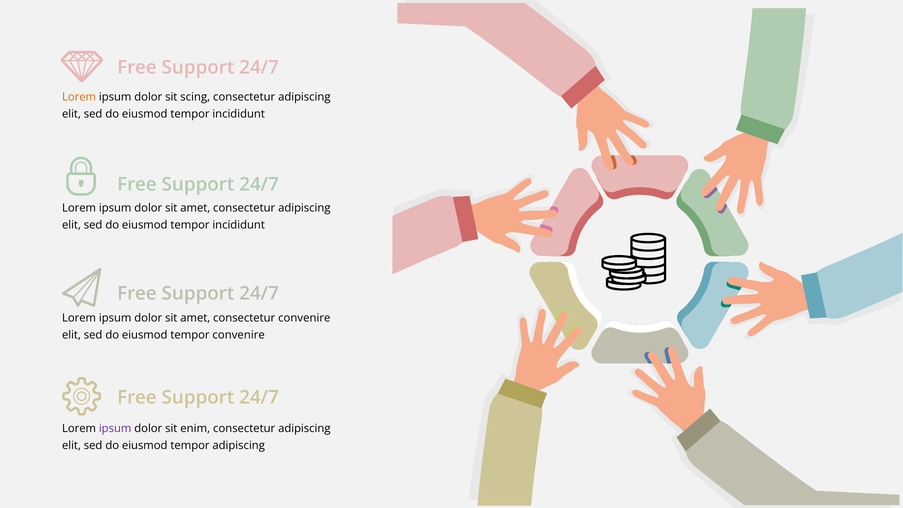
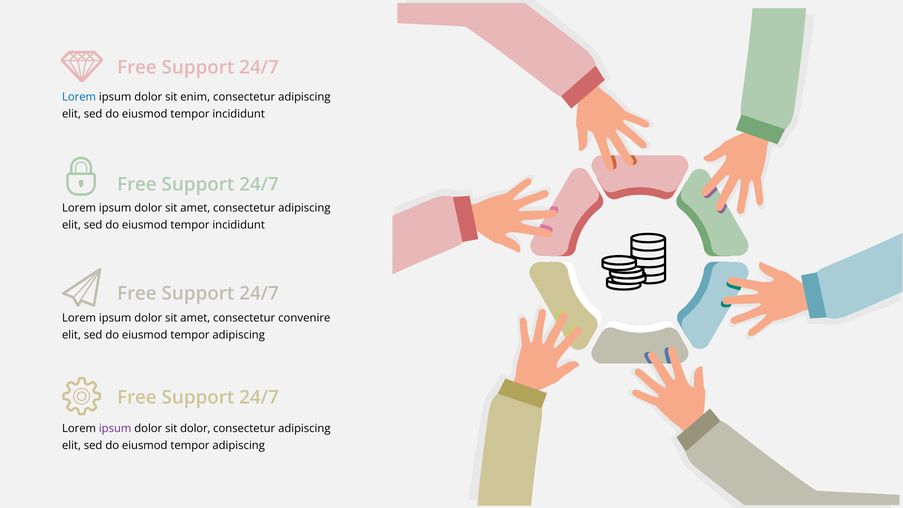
Lorem at (79, 97) colour: orange -> blue
scing: scing -> enim
convenire at (239, 335): convenire -> adipiscing
sit enim: enim -> dolor
